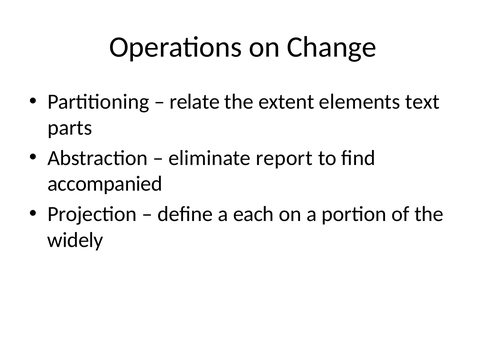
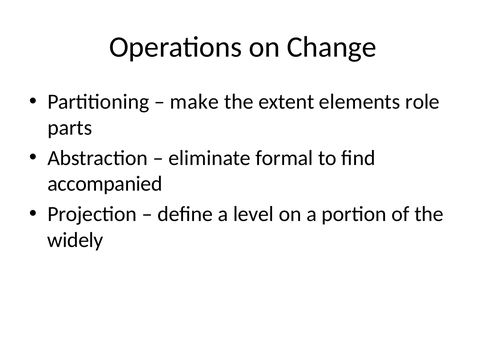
relate: relate -> make
text: text -> role
report: report -> formal
each: each -> level
